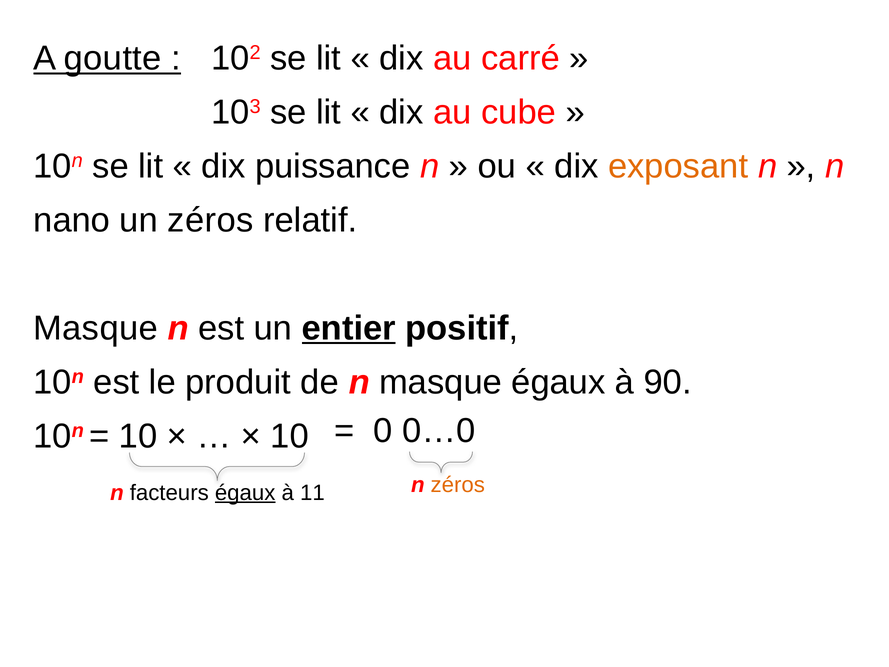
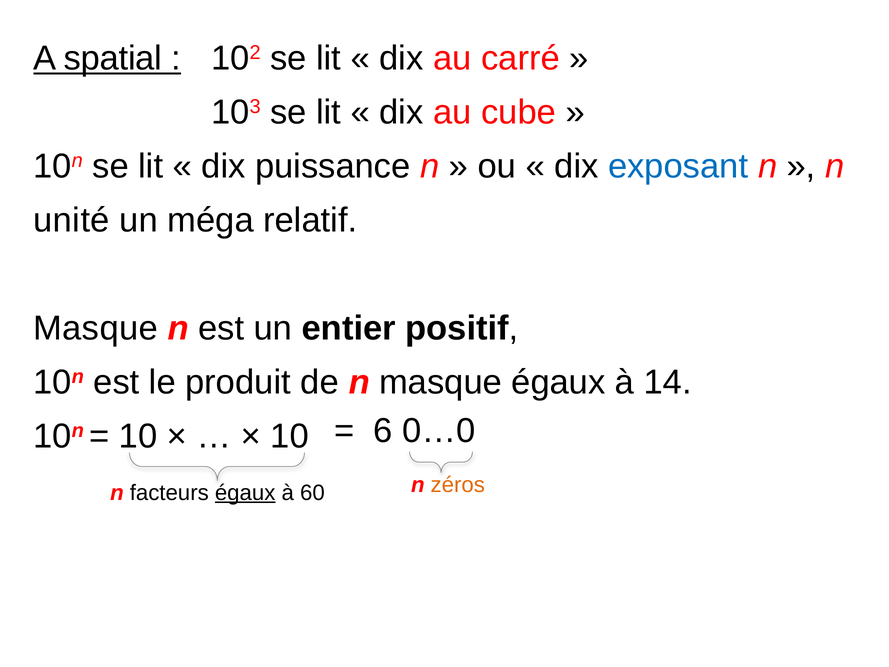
goutte: goutte -> spatial
exposant colour: orange -> blue
nano: nano -> unité
un zéros: zéros -> méga
entier underline: present -> none
90: 90 -> 14
0: 0 -> 6
11: 11 -> 60
